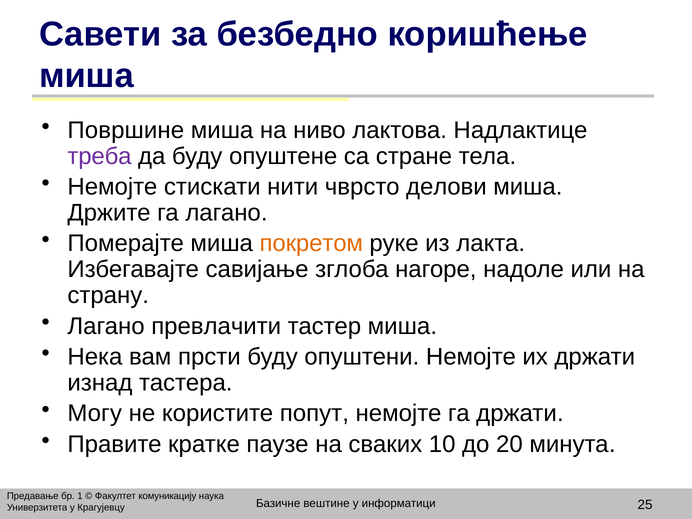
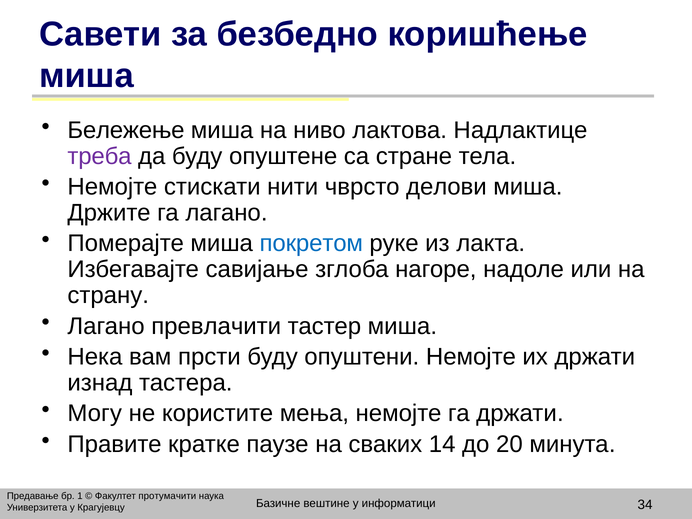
Површине: Површине -> Бележење
покретом colour: orange -> blue
попут: попут -> мења
10: 10 -> 14
комуникацију: комуникацију -> протумачити
25: 25 -> 34
